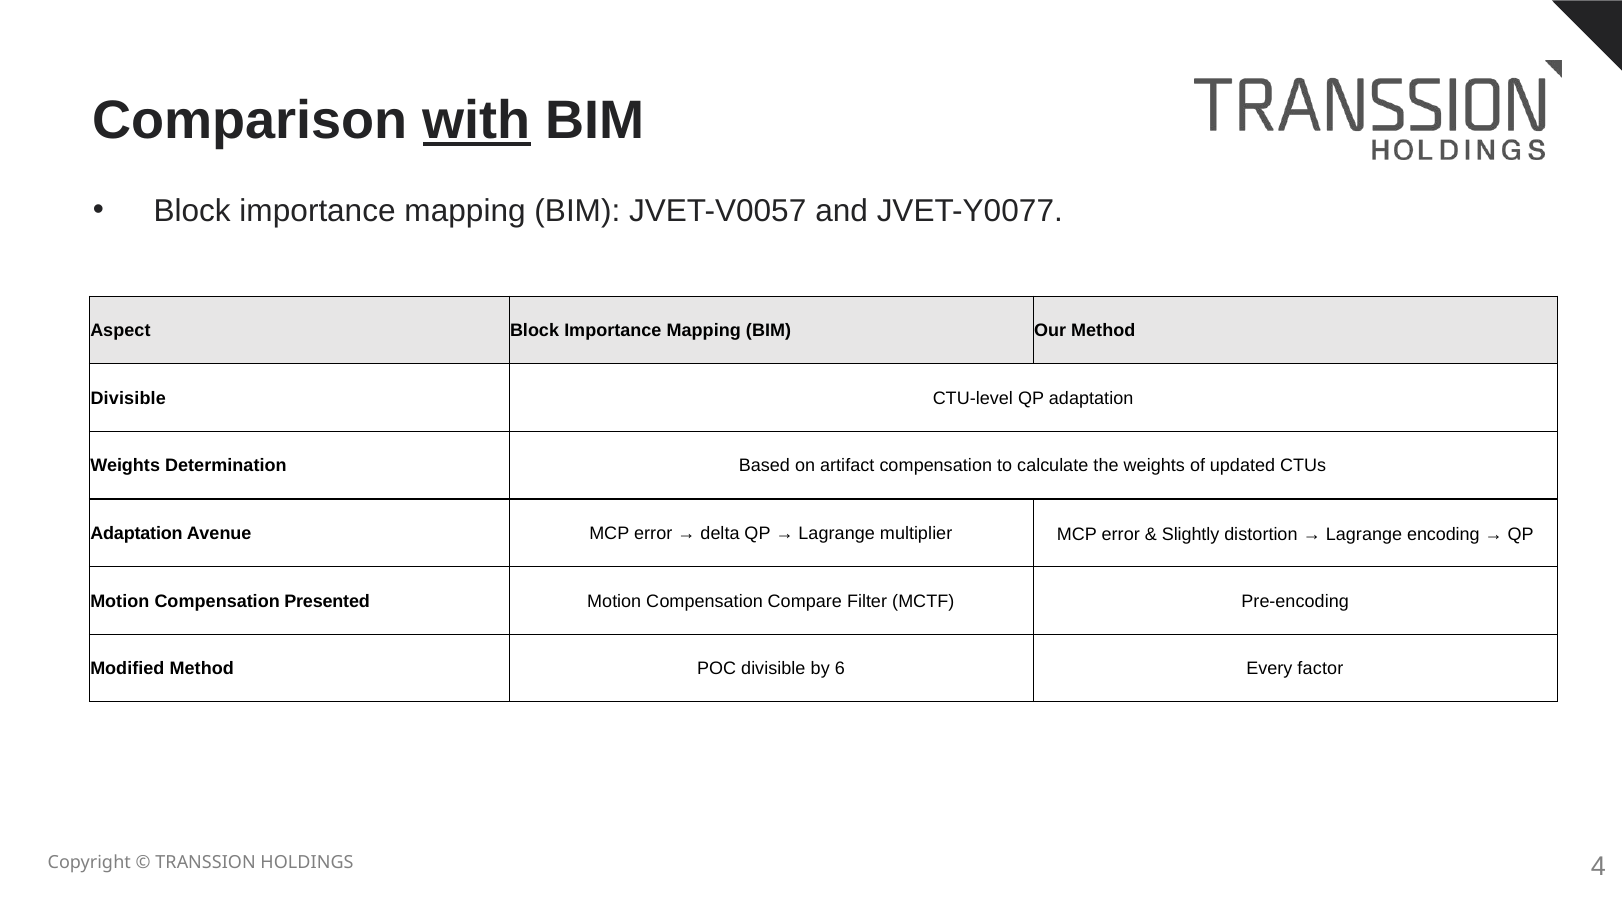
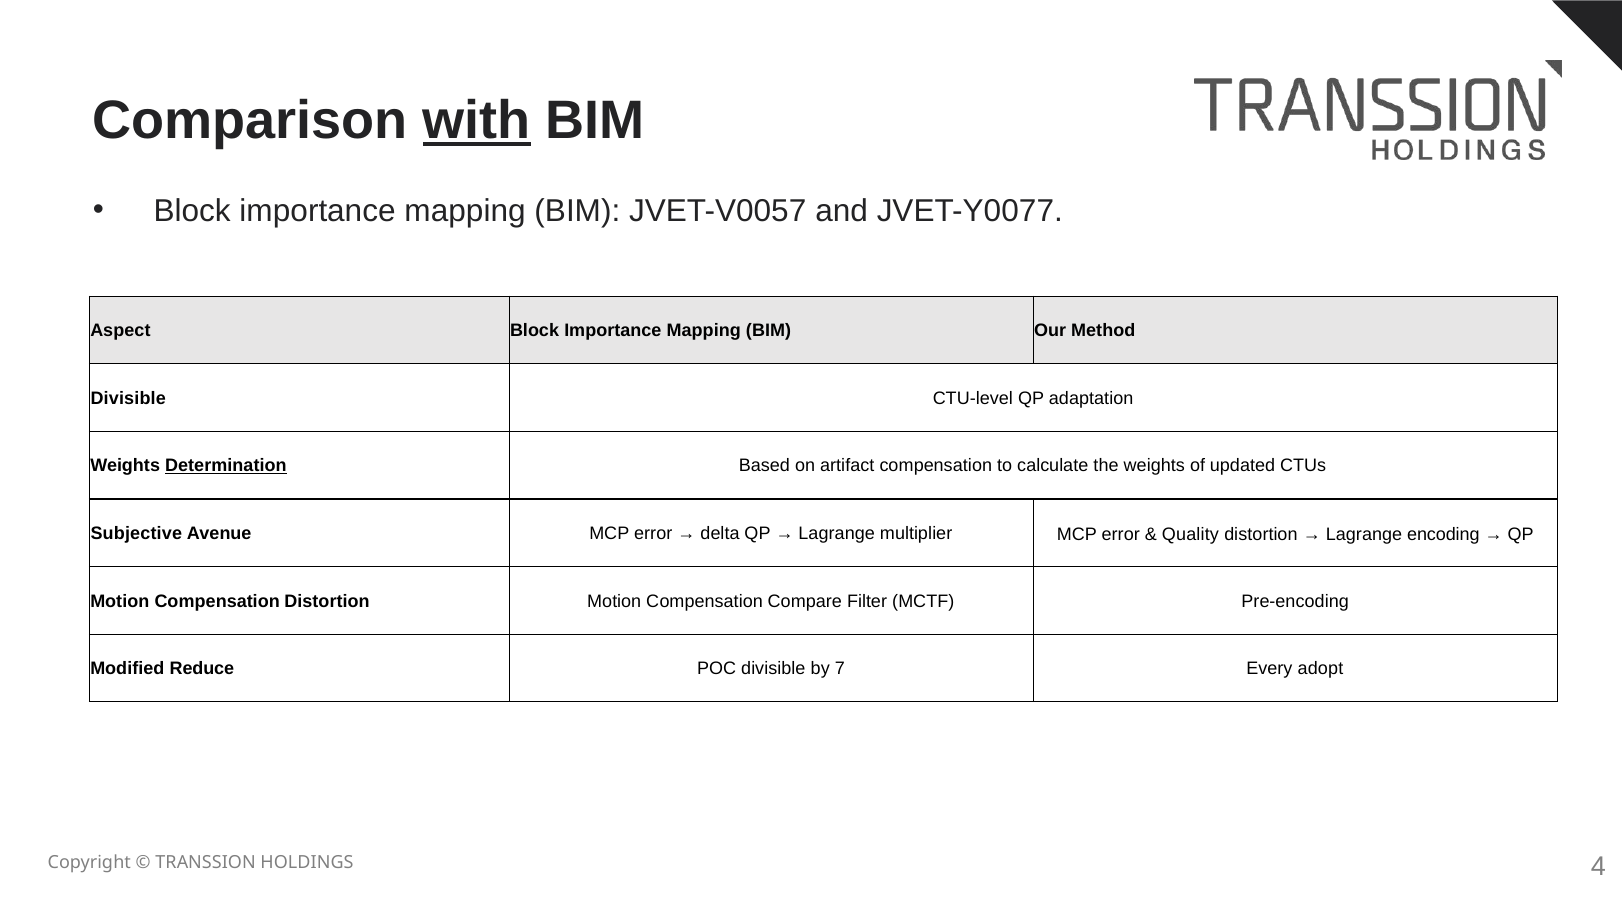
Determination underline: none -> present
Adaptation at (136, 533): Adaptation -> Subjective
Slightly: Slightly -> Quality
Compensation Presented: Presented -> Distortion
Modified Method: Method -> Reduce
6: 6 -> 7
factor: factor -> adopt
